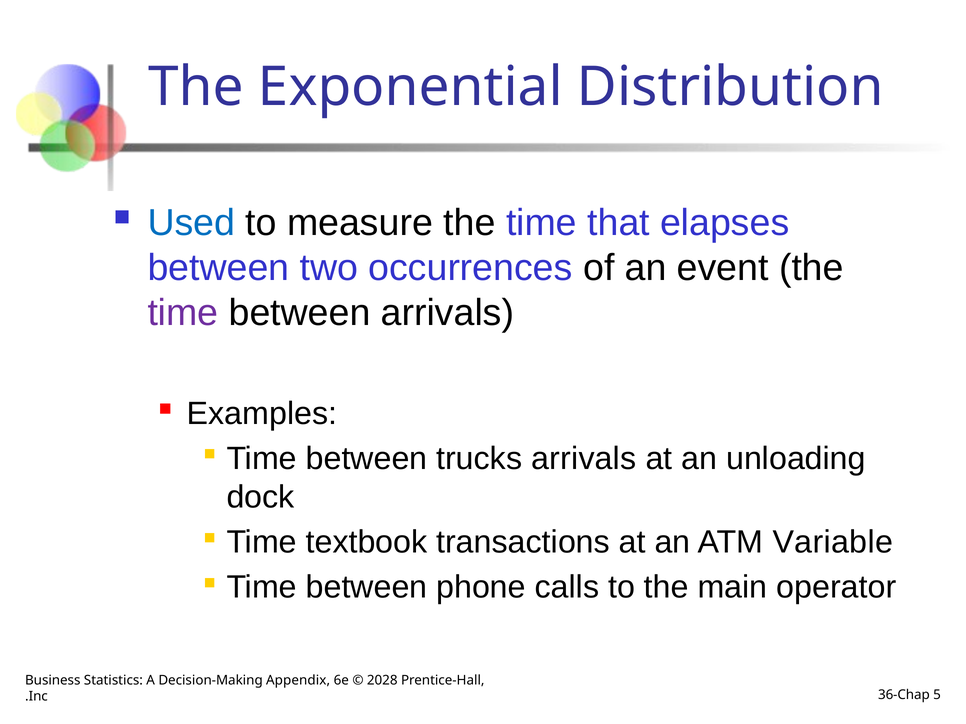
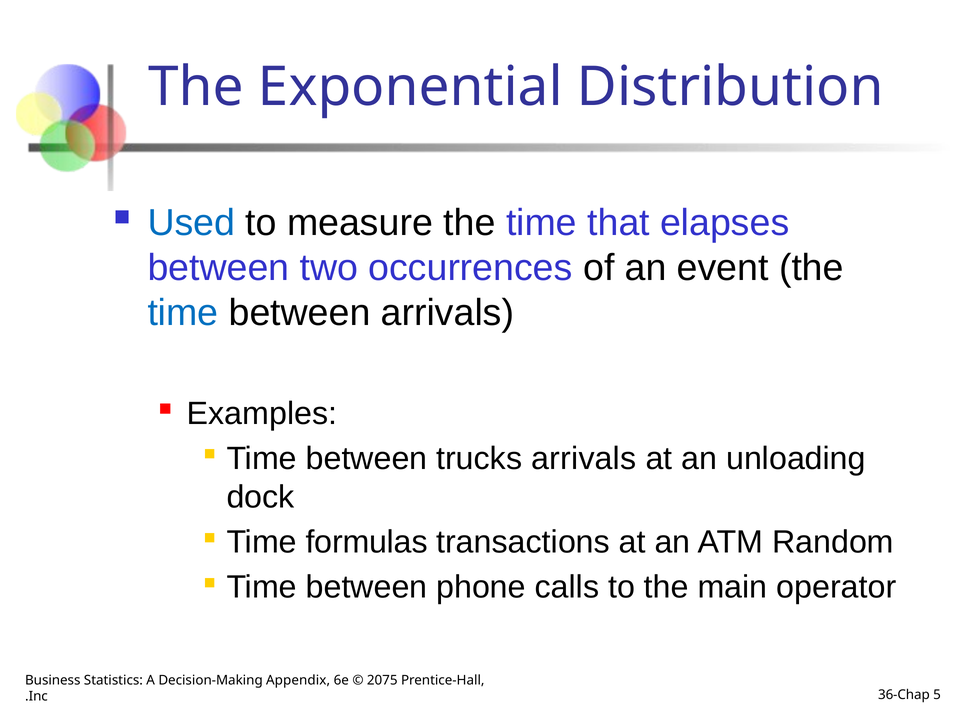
time at (183, 313) colour: purple -> blue
textbook: textbook -> formulas
Variable: Variable -> Random
2028: 2028 -> 2075
